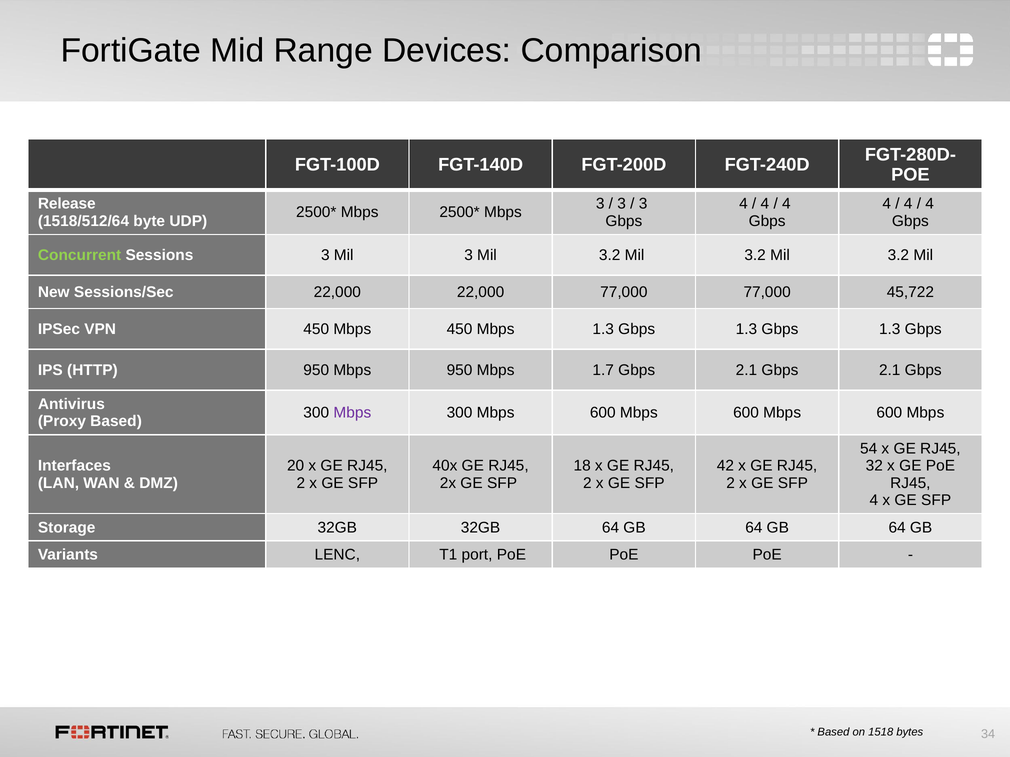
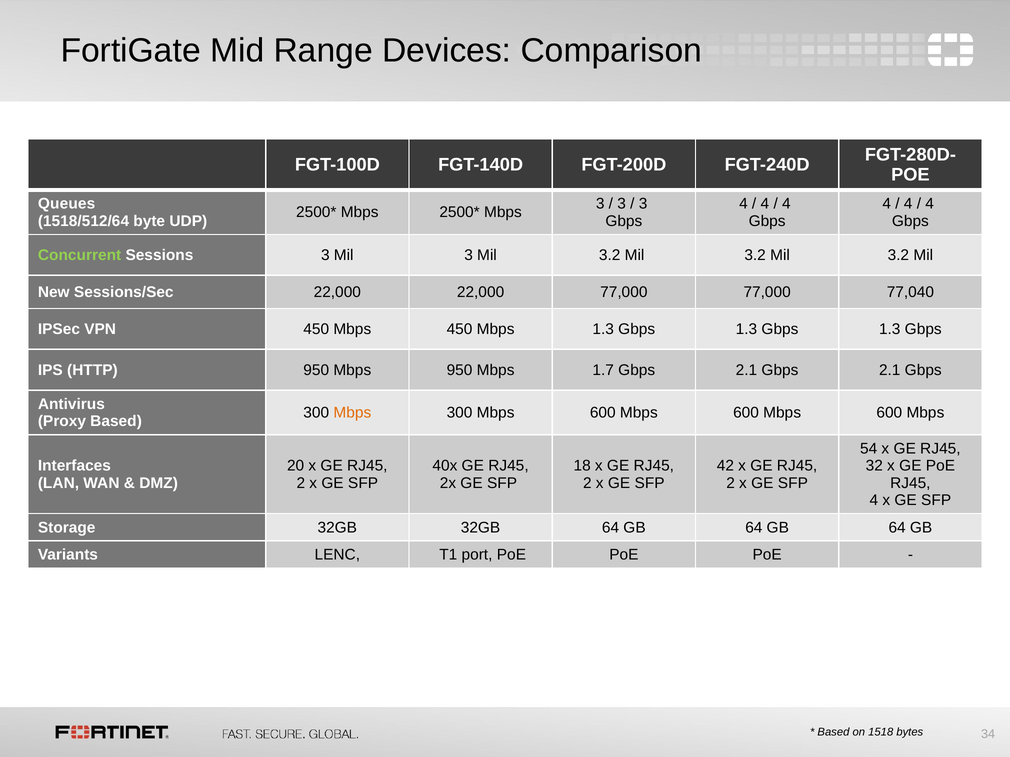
Release: Release -> Queues
45,722: 45,722 -> 77,040
Mbps at (352, 413) colour: purple -> orange
